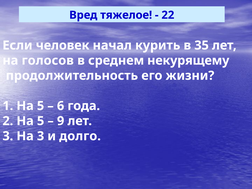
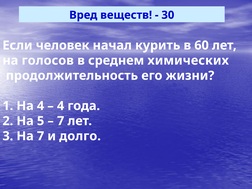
тяжелое: тяжелое -> веществ
22: 22 -> 30
35: 35 -> 60
некурящему: некурящему -> химических
1 На 5: 5 -> 4
6 at (61, 106): 6 -> 4
9 at (61, 121): 9 -> 7
На 3: 3 -> 7
